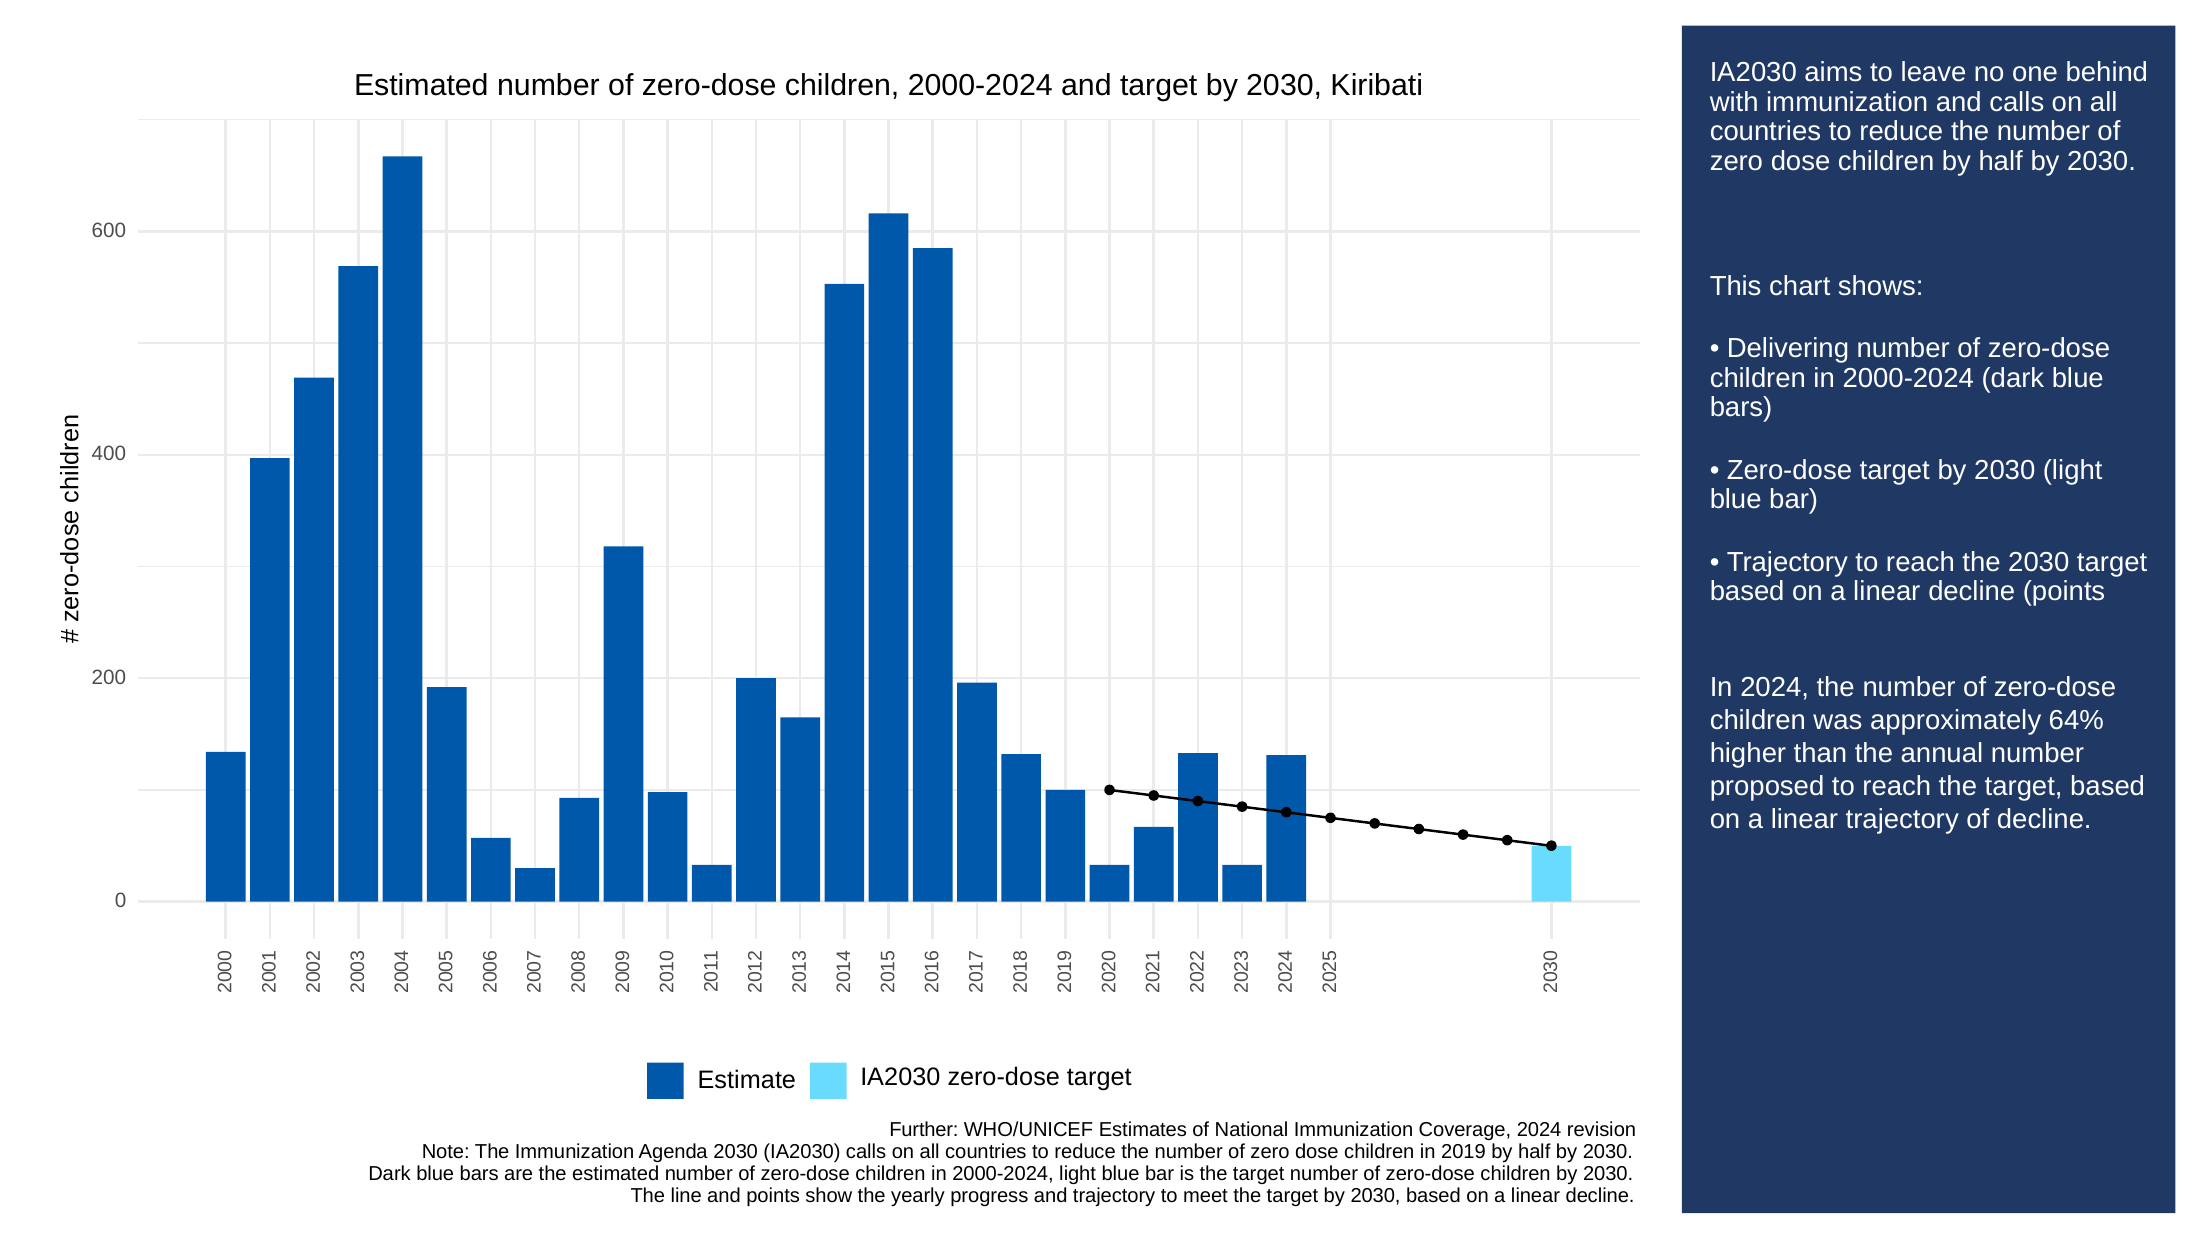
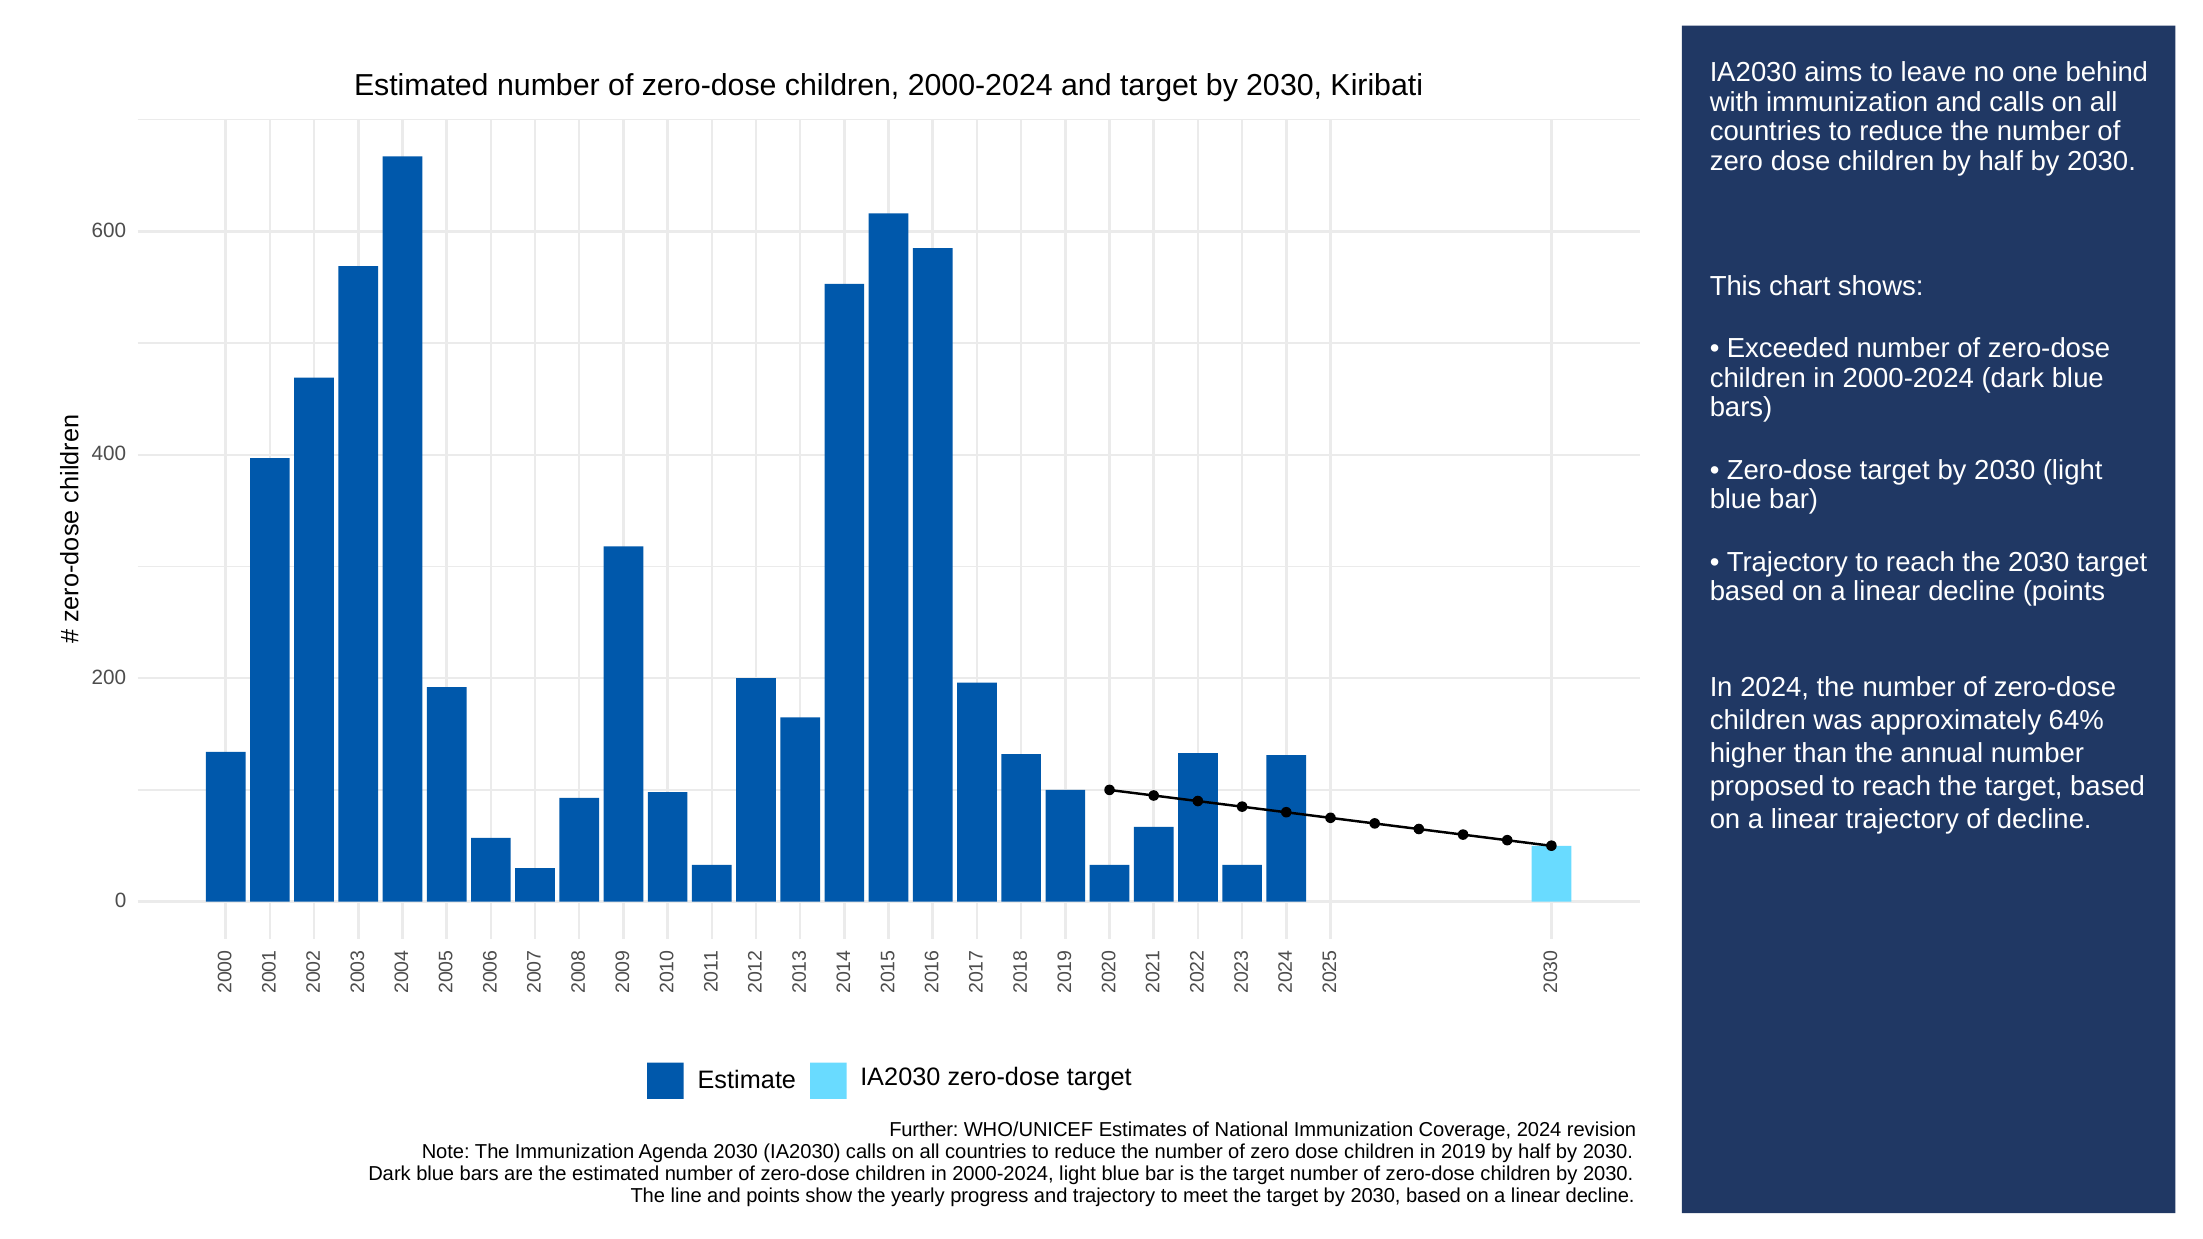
Delivering: Delivering -> Exceeded
